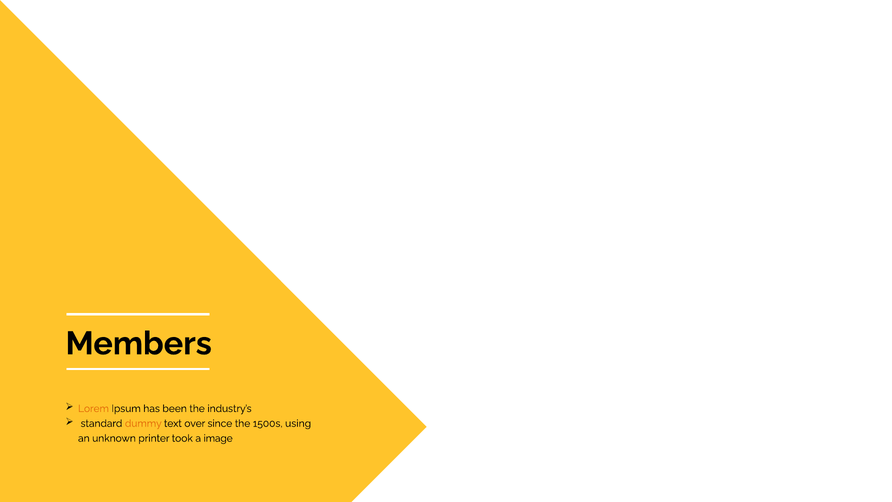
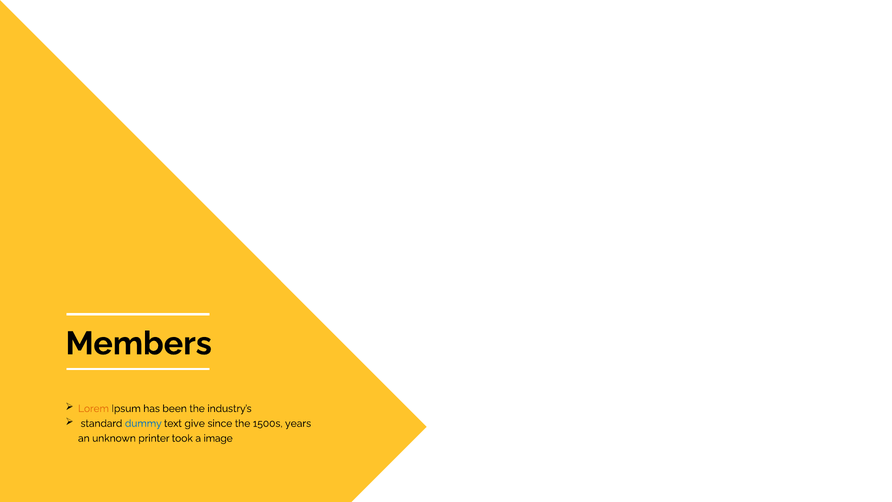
dummy colour: orange -> blue
over: over -> give
using: using -> years
